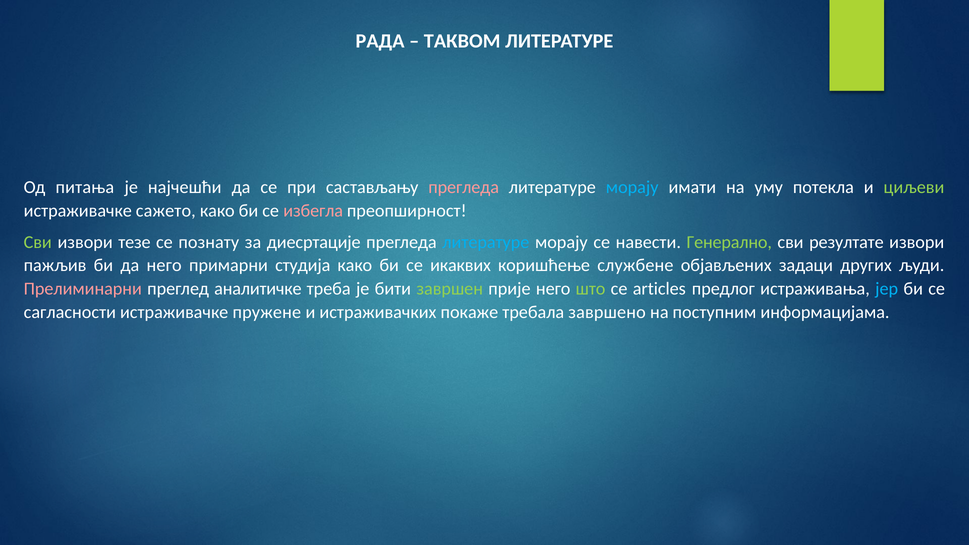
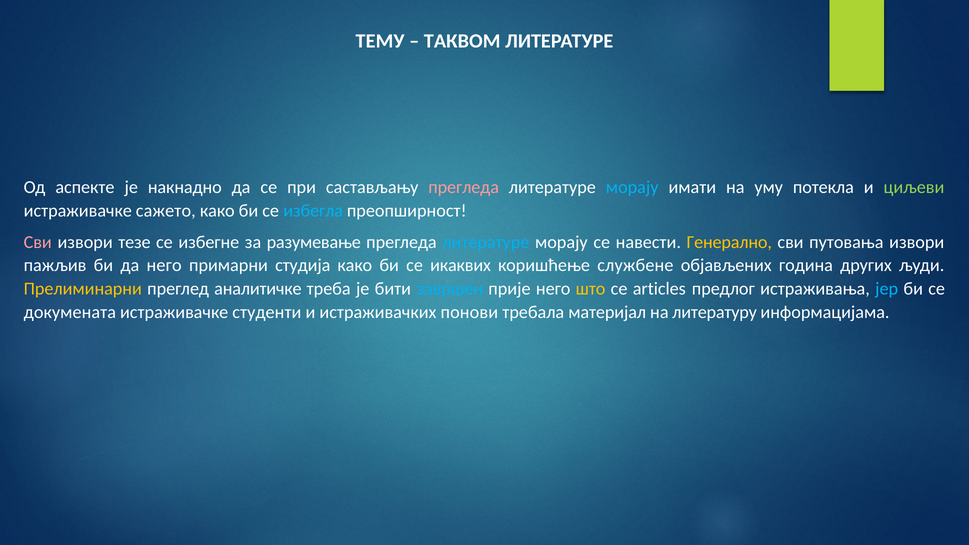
РАДА: РАДА -> ТЕМУ
питања: питања -> аспекте
најчешћи: најчешћи -> накнадно
избегла colour: pink -> light blue
Сви at (38, 242) colour: light green -> pink
познату: познату -> избегне
диесртације: диесртације -> разумевање
Генерално colour: light green -> yellow
резултате: резултате -> путовања
задаци: задаци -> година
Прелиминарни colour: pink -> yellow
завршен colour: light green -> light blue
што colour: light green -> yellow
сагласности: сагласности -> докумената
пружене: пружене -> студенти
покаже: покаже -> понови
завршено: завршено -> материјал
поступним: поступним -> литературу
